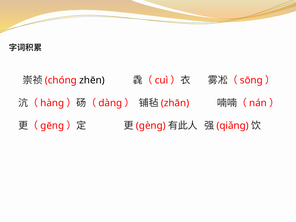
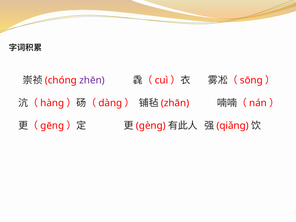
zhēn colour: black -> purple
